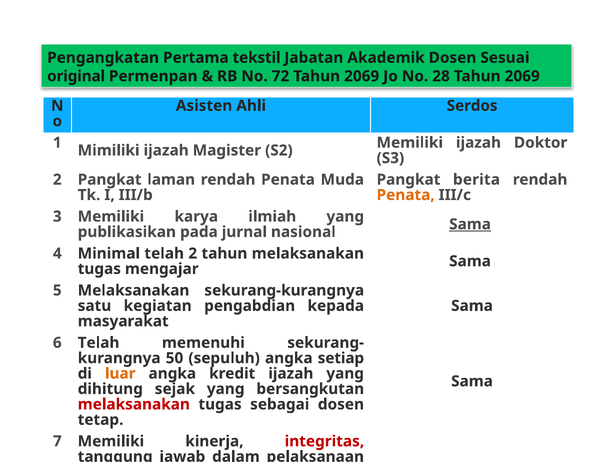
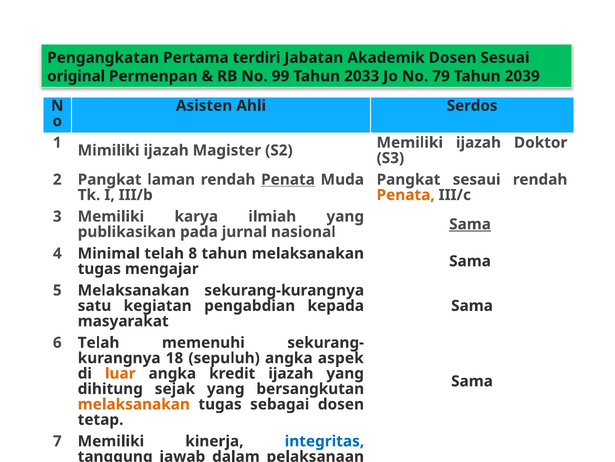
tekstil: tekstil -> terdiri
72: 72 -> 99
2069 at (362, 76): 2069 -> 2033
28: 28 -> 79
2069 at (522, 76): 2069 -> 2039
Penata at (288, 179) underline: none -> present
Pangkat berita: berita -> sesaui
telah 2: 2 -> 8
50: 50 -> 18
setiap: setiap -> aspek
melaksanakan at (134, 404) colour: red -> orange
integritas colour: red -> blue
